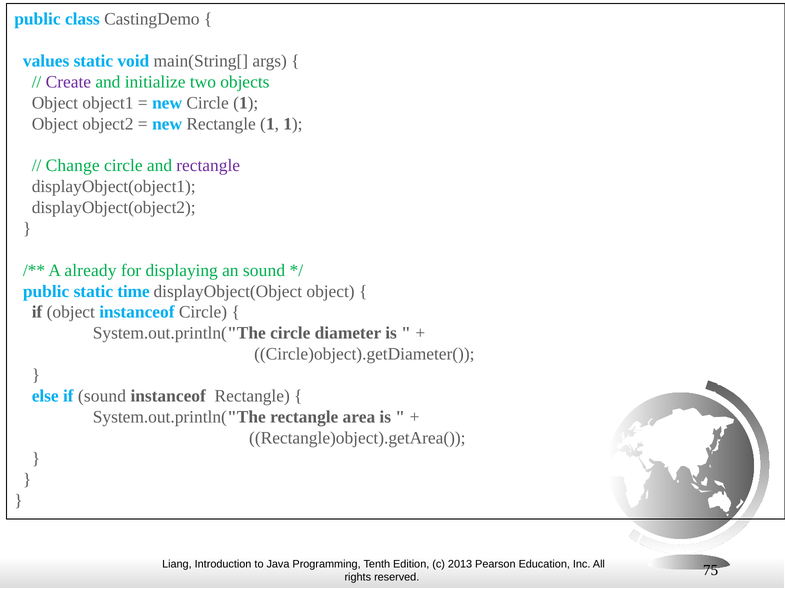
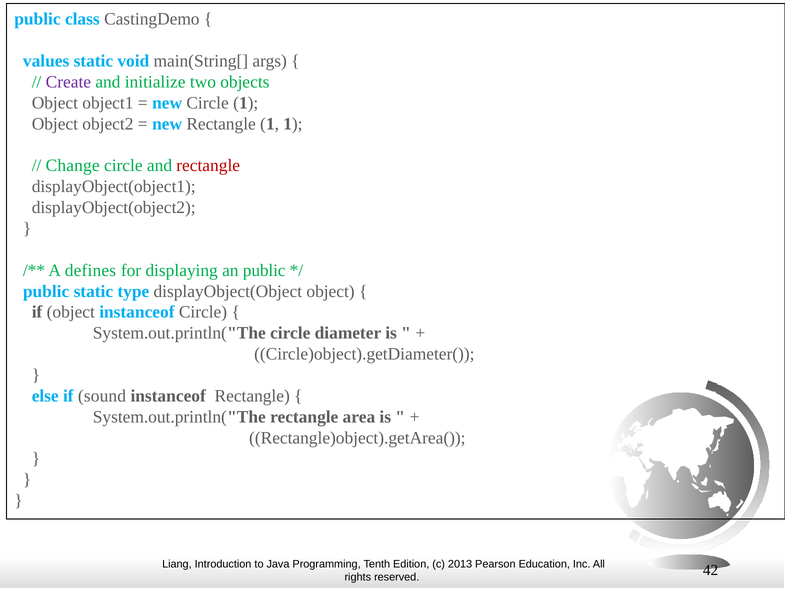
rectangle at (208, 166) colour: purple -> red
already: already -> defines
an sound: sound -> public
time: time -> type
75: 75 -> 42
